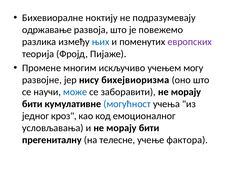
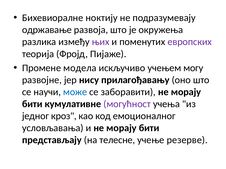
повежемо: повежемо -> окружења
њих colour: blue -> purple
многим: многим -> модела
бихејвиоризма: бихејвиоризма -> прилагођавању
могућност colour: blue -> purple
прегениталну: прегениталну -> представљају
фактора: фактора -> резерве
